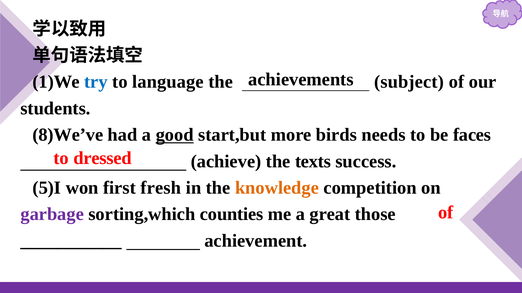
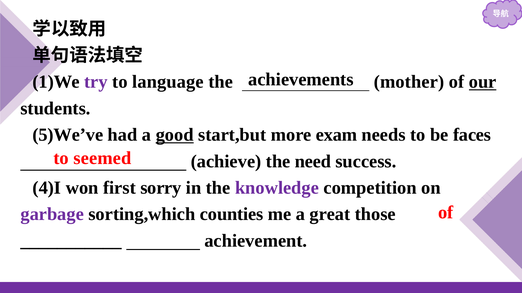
try colour: blue -> purple
subject: subject -> mother
our underline: none -> present
8)We’ve: 8)We’ve -> 5)We’ve
birds: birds -> exam
dressed: dressed -> seemed
texts: texts -> need
5)I: 5)I -> 4)I
fresh: fresh -> sorry
knowledge colour: orange -> purple
